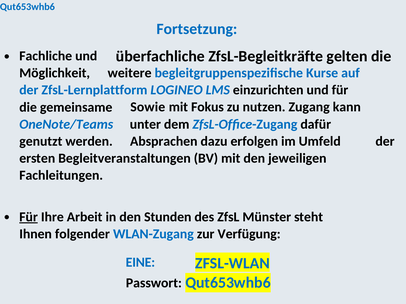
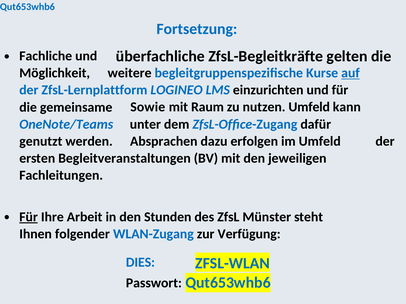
auf underline: none -> present
Fokus: Fokus -> Raum
nutzen Zugang: Zugang -> Umfeld
EINE: EINE -> DIES
